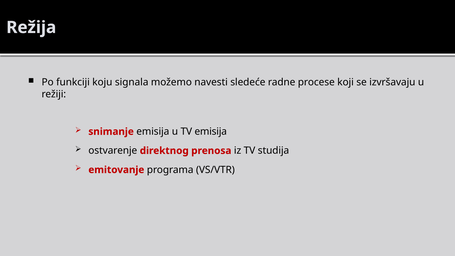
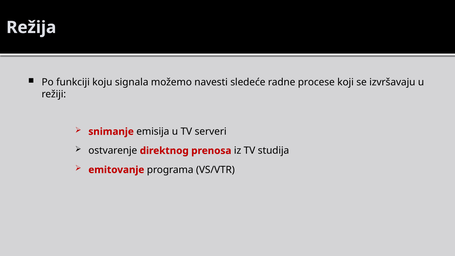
TV emisija: emisija -> serveri
